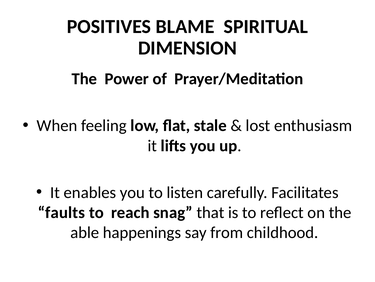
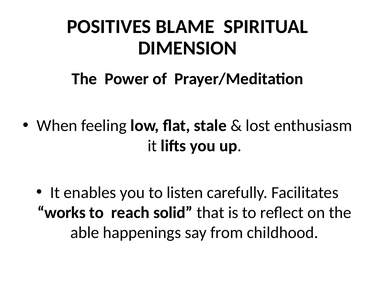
faults: faults -> works
snag: snag -> solid
